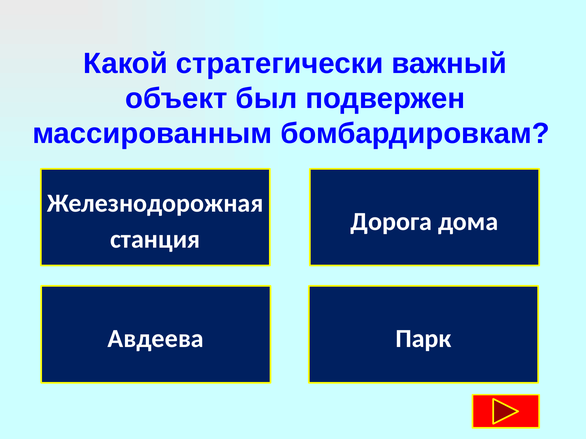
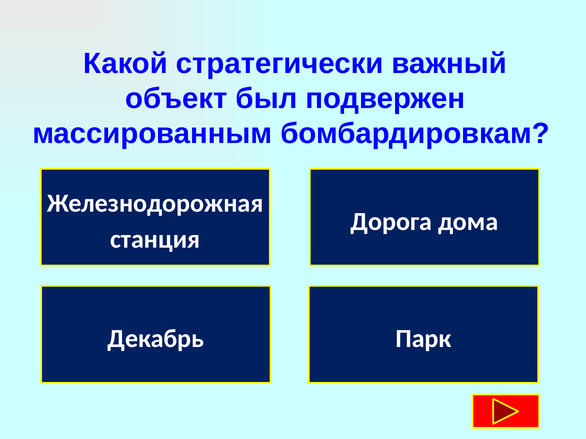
Авдеева: Авдеева -> Декабрь
